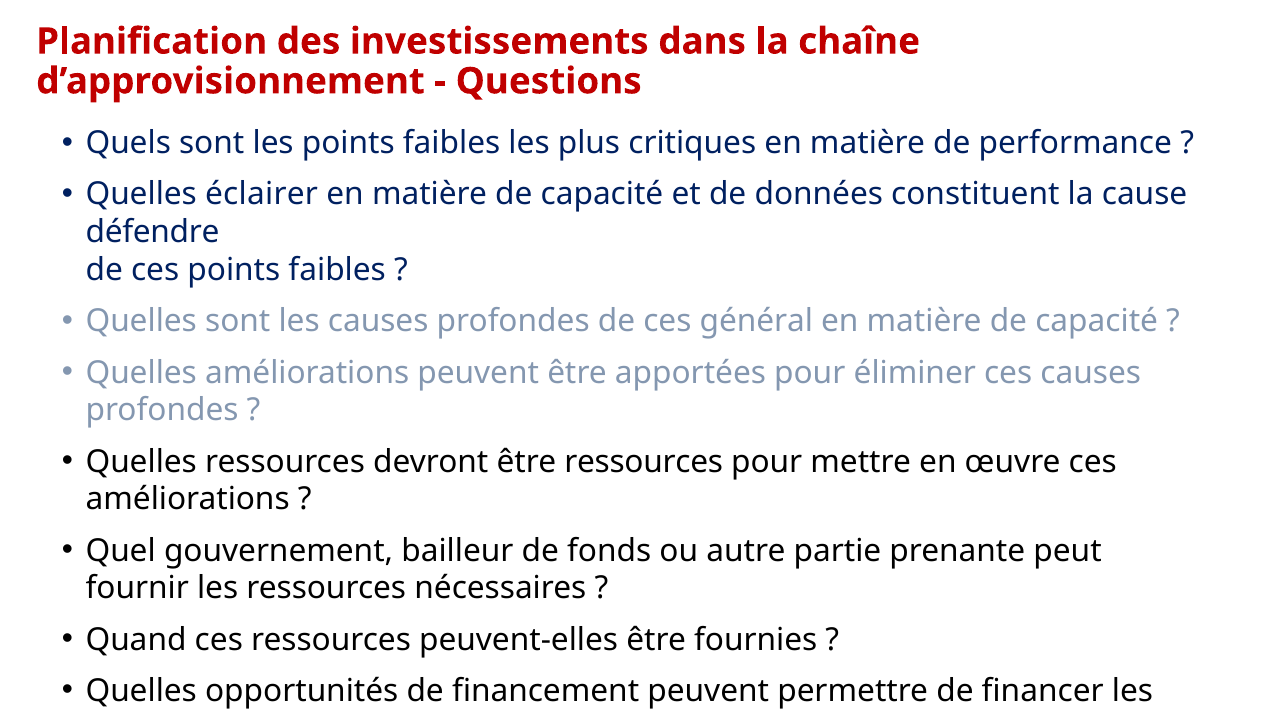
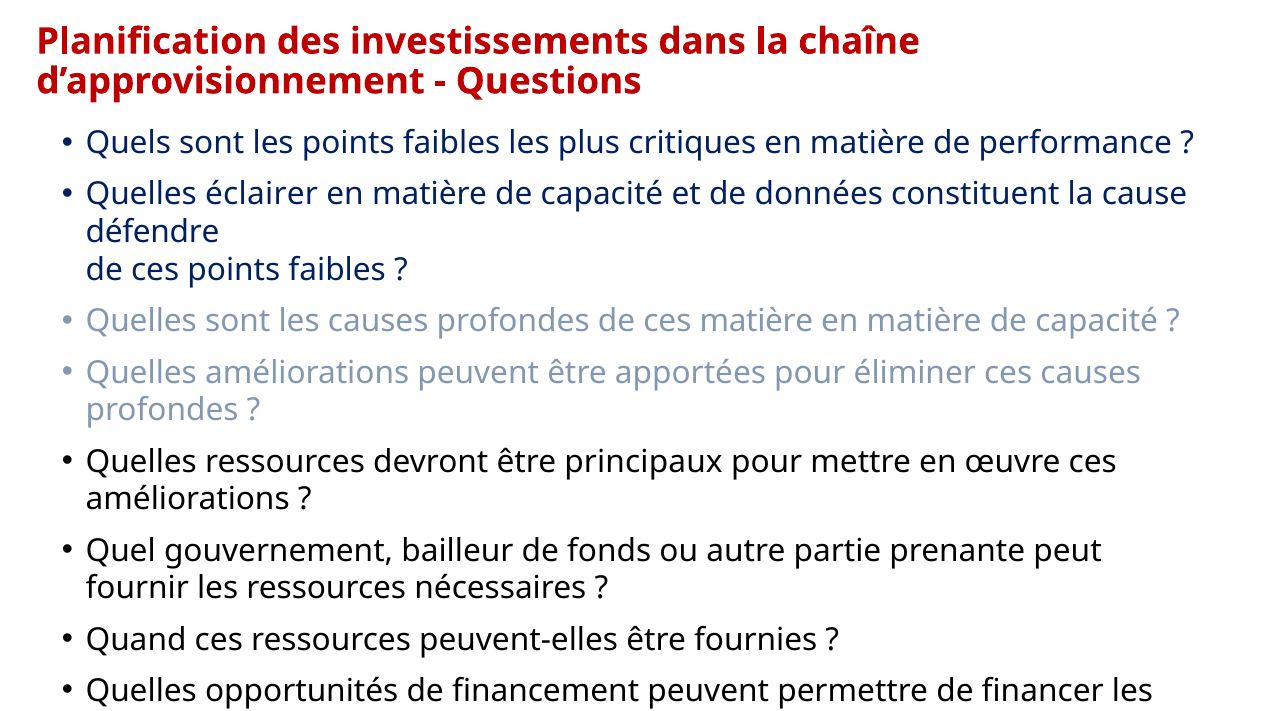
ces général: général -> matière
être ressources: ressources -> principaux
